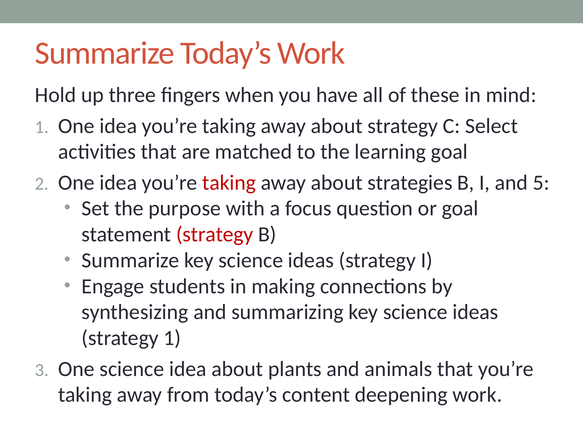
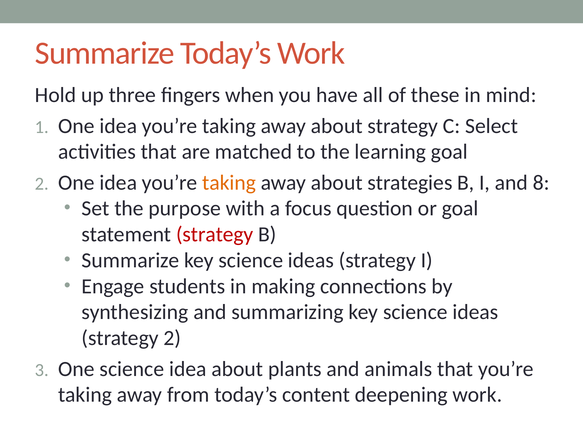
taking at (229, 183) colour: red -> orange
5: 5 -> 8
strategy 1: 1 -> 2
